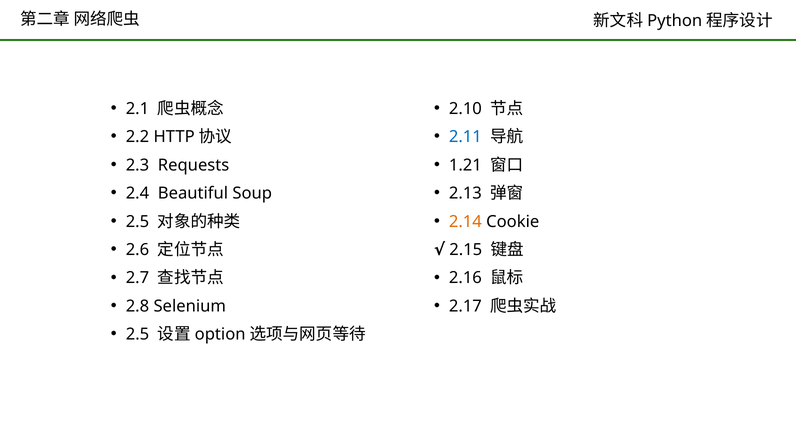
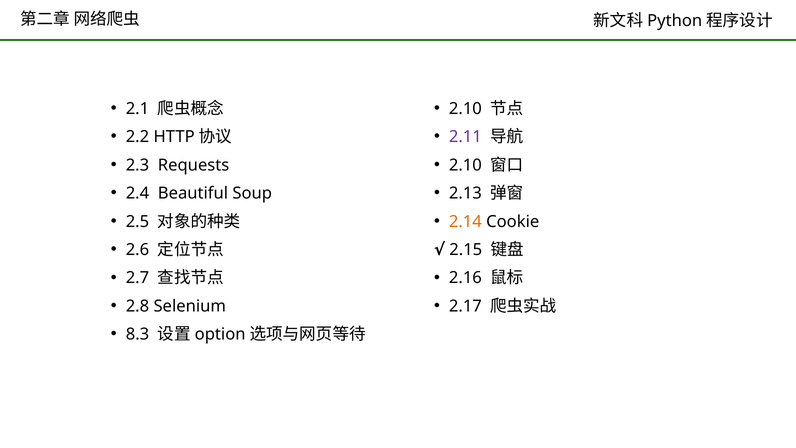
2.11 colour: blue -> purple
1.21 at (465, 165): 1.21 -> 2.10
2.5 at (137, 334): 2.5 -> 8.3
